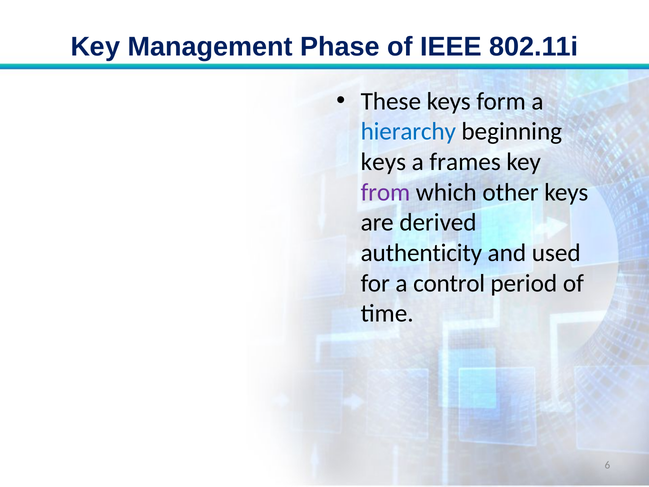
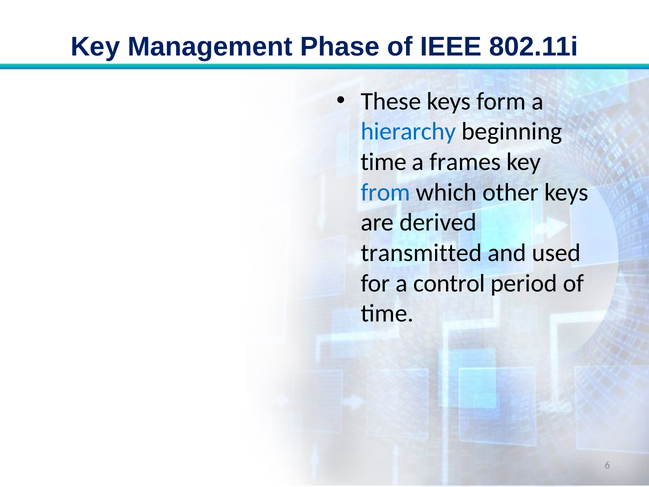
keys at (383, 162): keys -> time
from colour: purple -> blue
authenticity: authenticity -> transmitted
